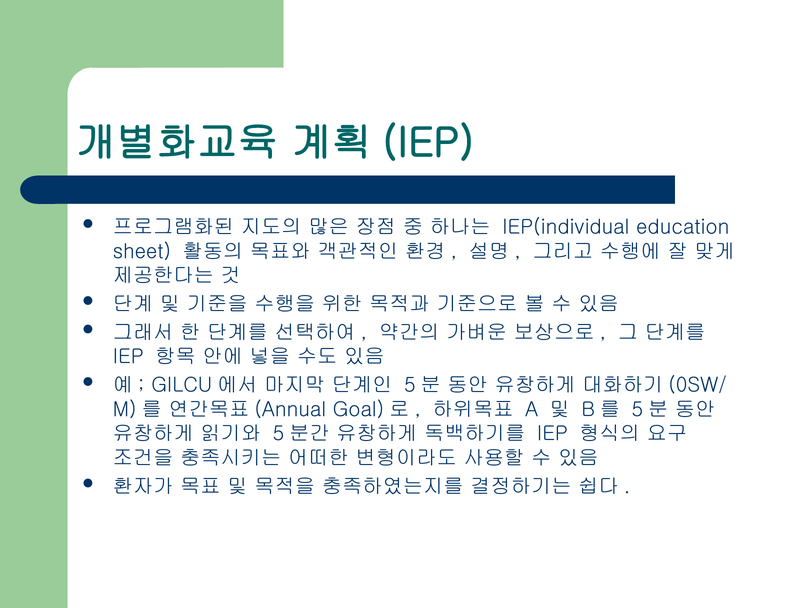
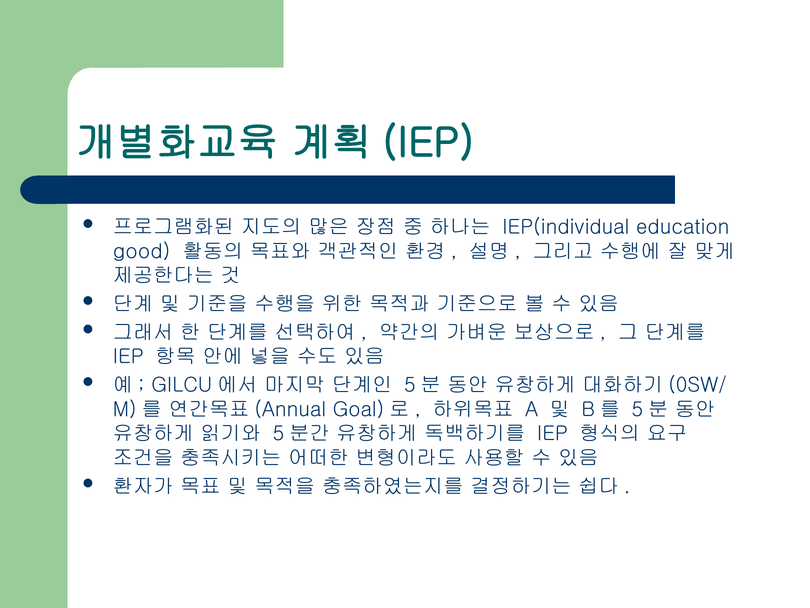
sheet: sheet -> good
